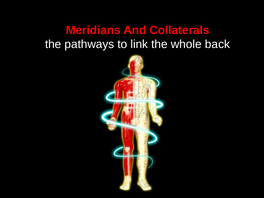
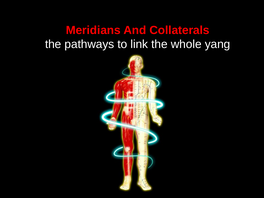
back: back -> yang
